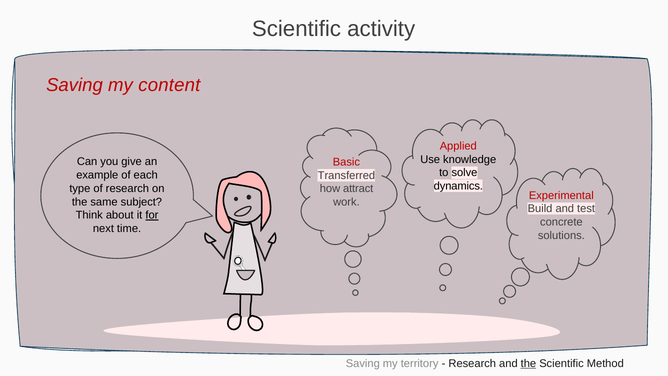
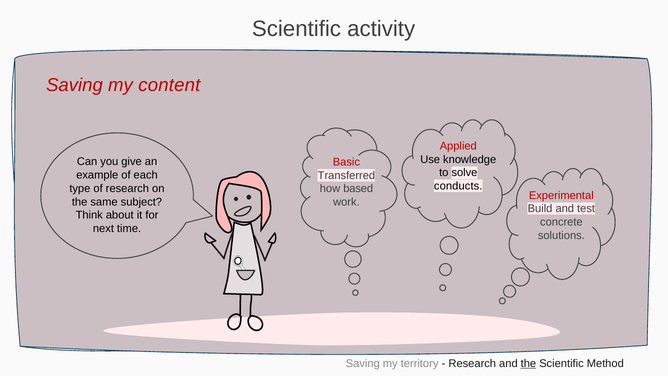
dynamics: dynamics -> conducts
attract: attract -> based
for underline: present -> none
